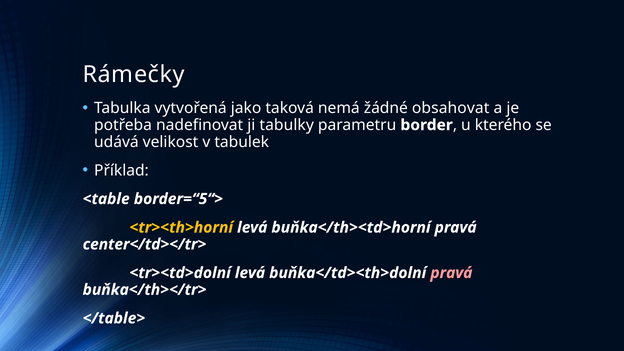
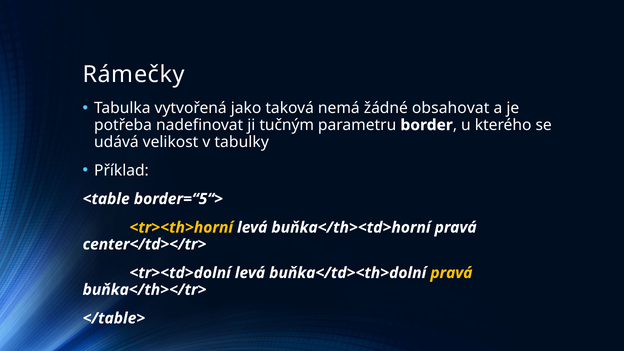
tabulky: tabulky -> tučným
tabulek: tabulek -> tabulky
pravá at (451, 273) colour: pink -> yellow
